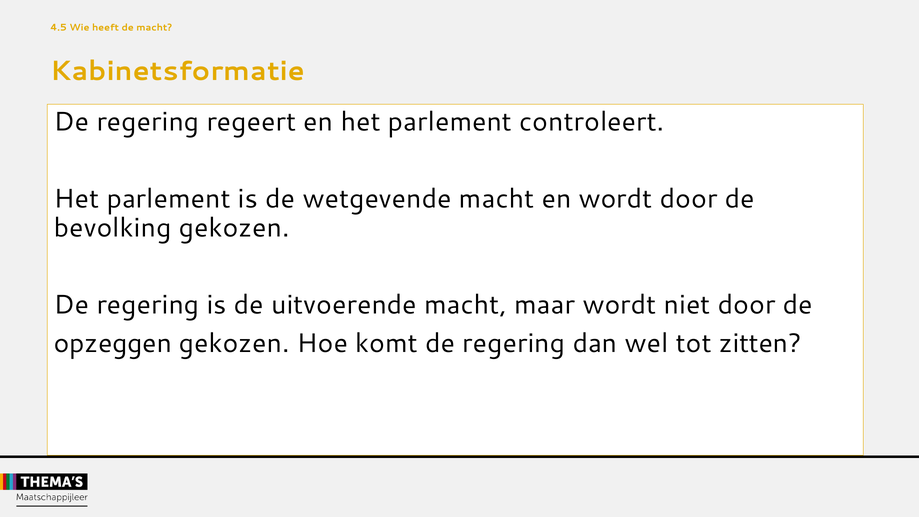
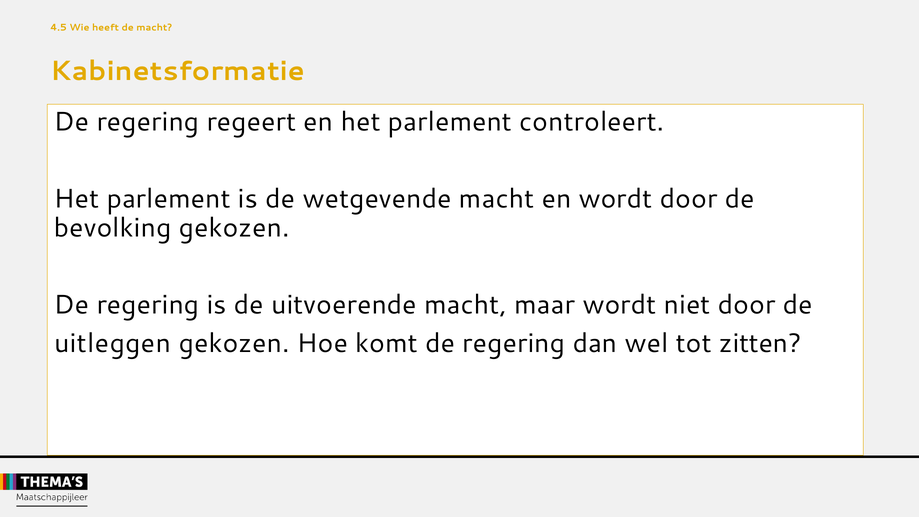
opzeggen: opzeggen -> uitleggen
